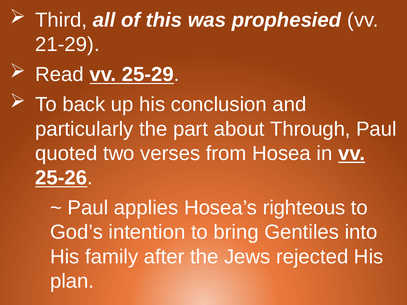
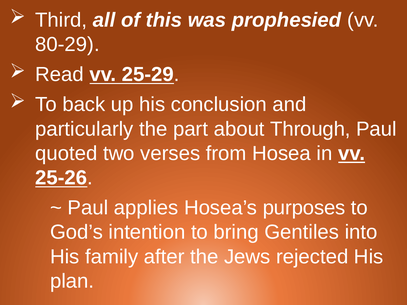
21-29: 21-29 -> 80-29
righteous: righteous -> purposes
